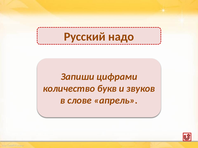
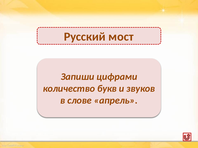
надо: надо -> мост
